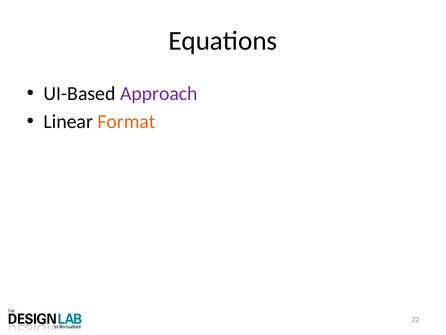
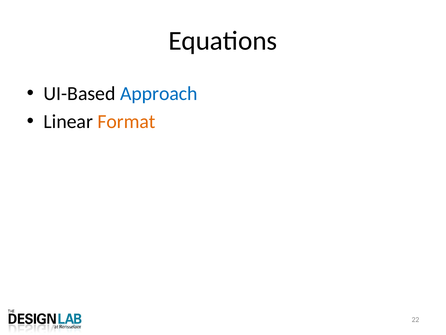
Approach colour: purple -> blue
